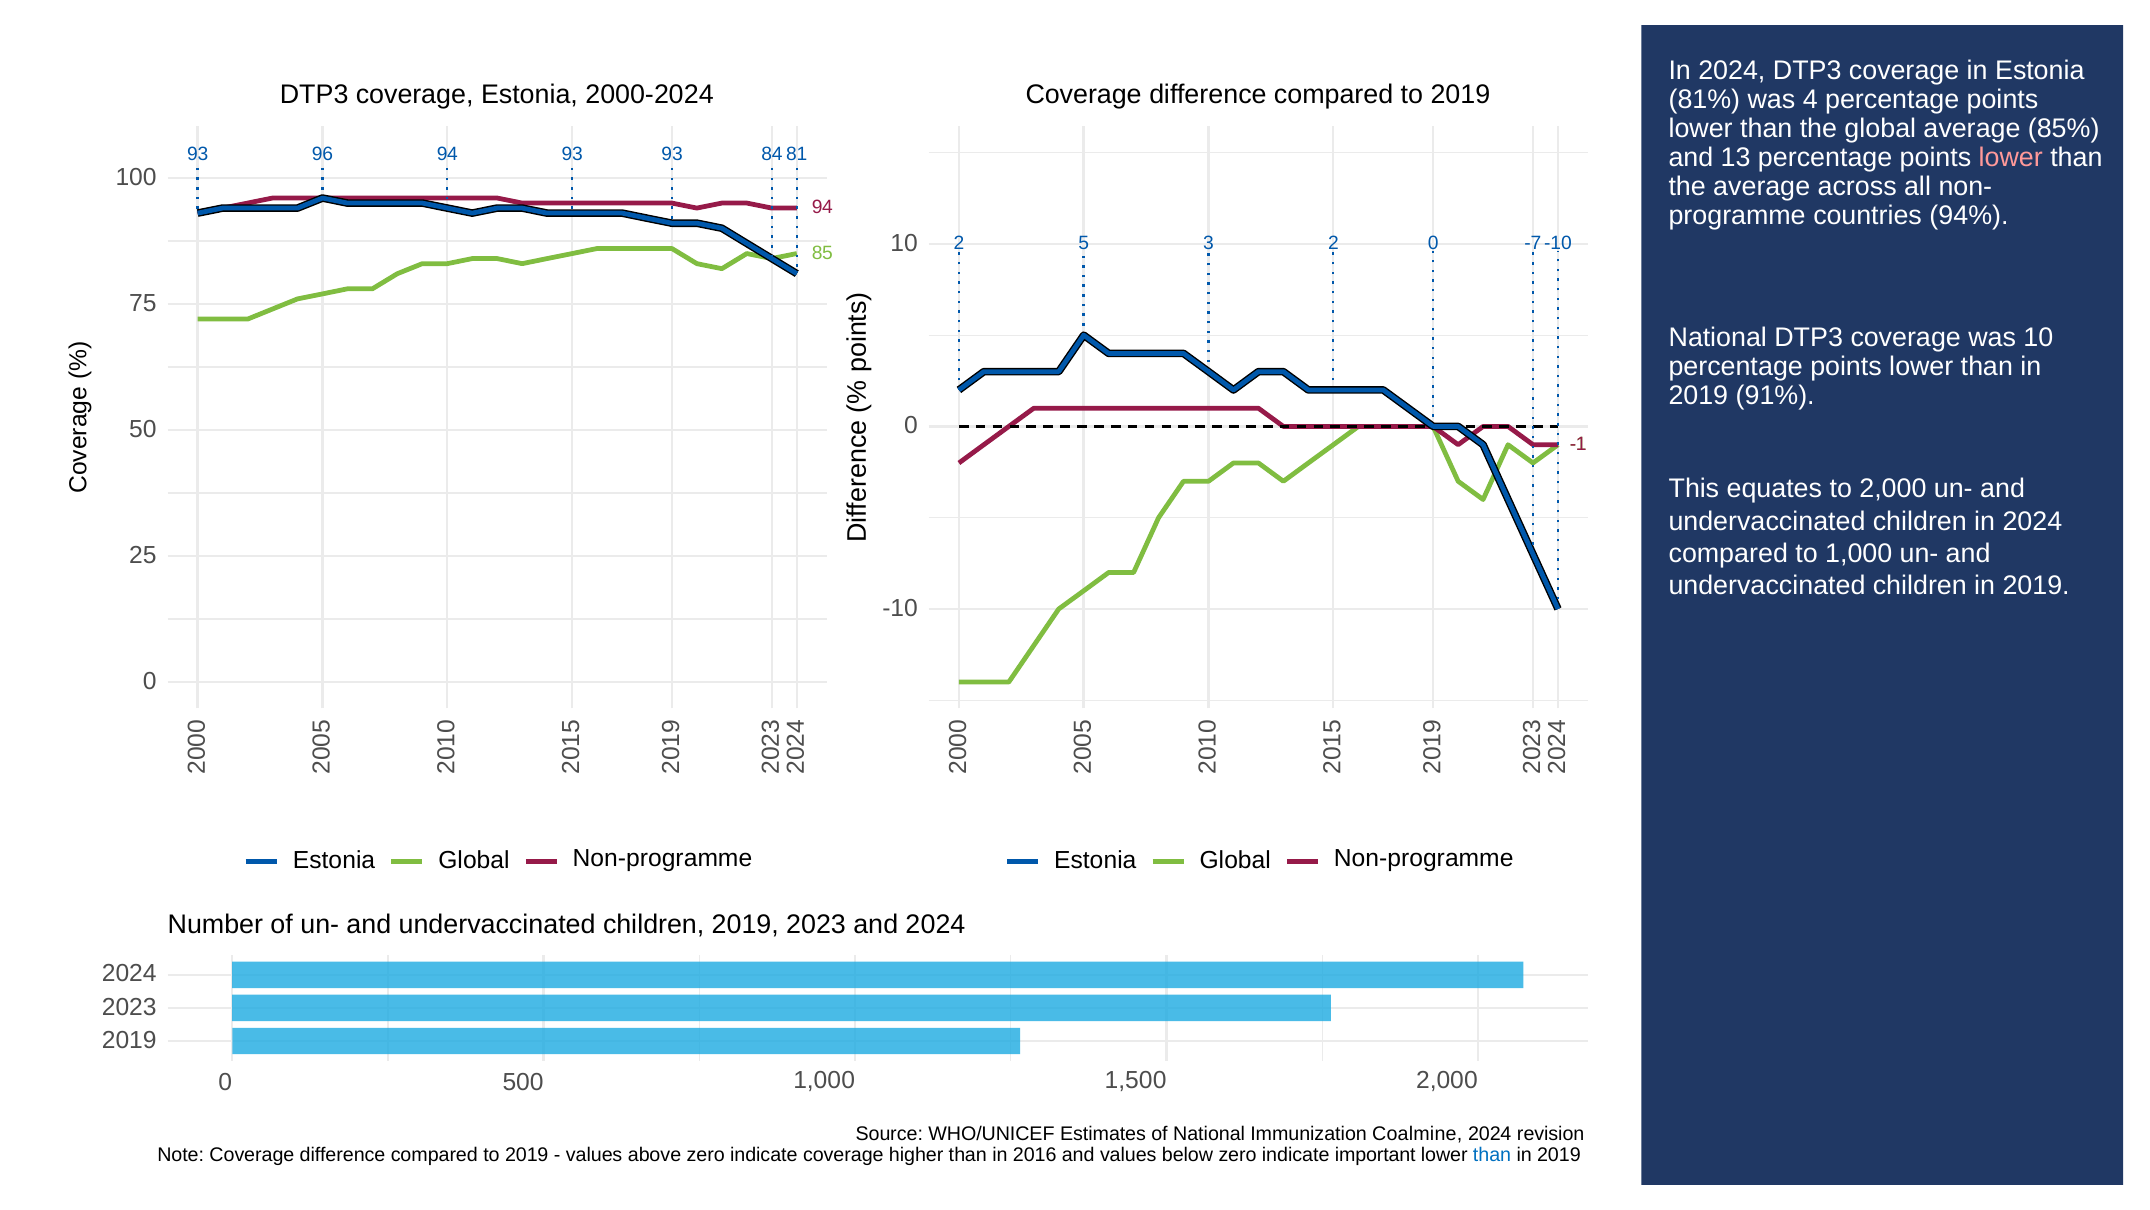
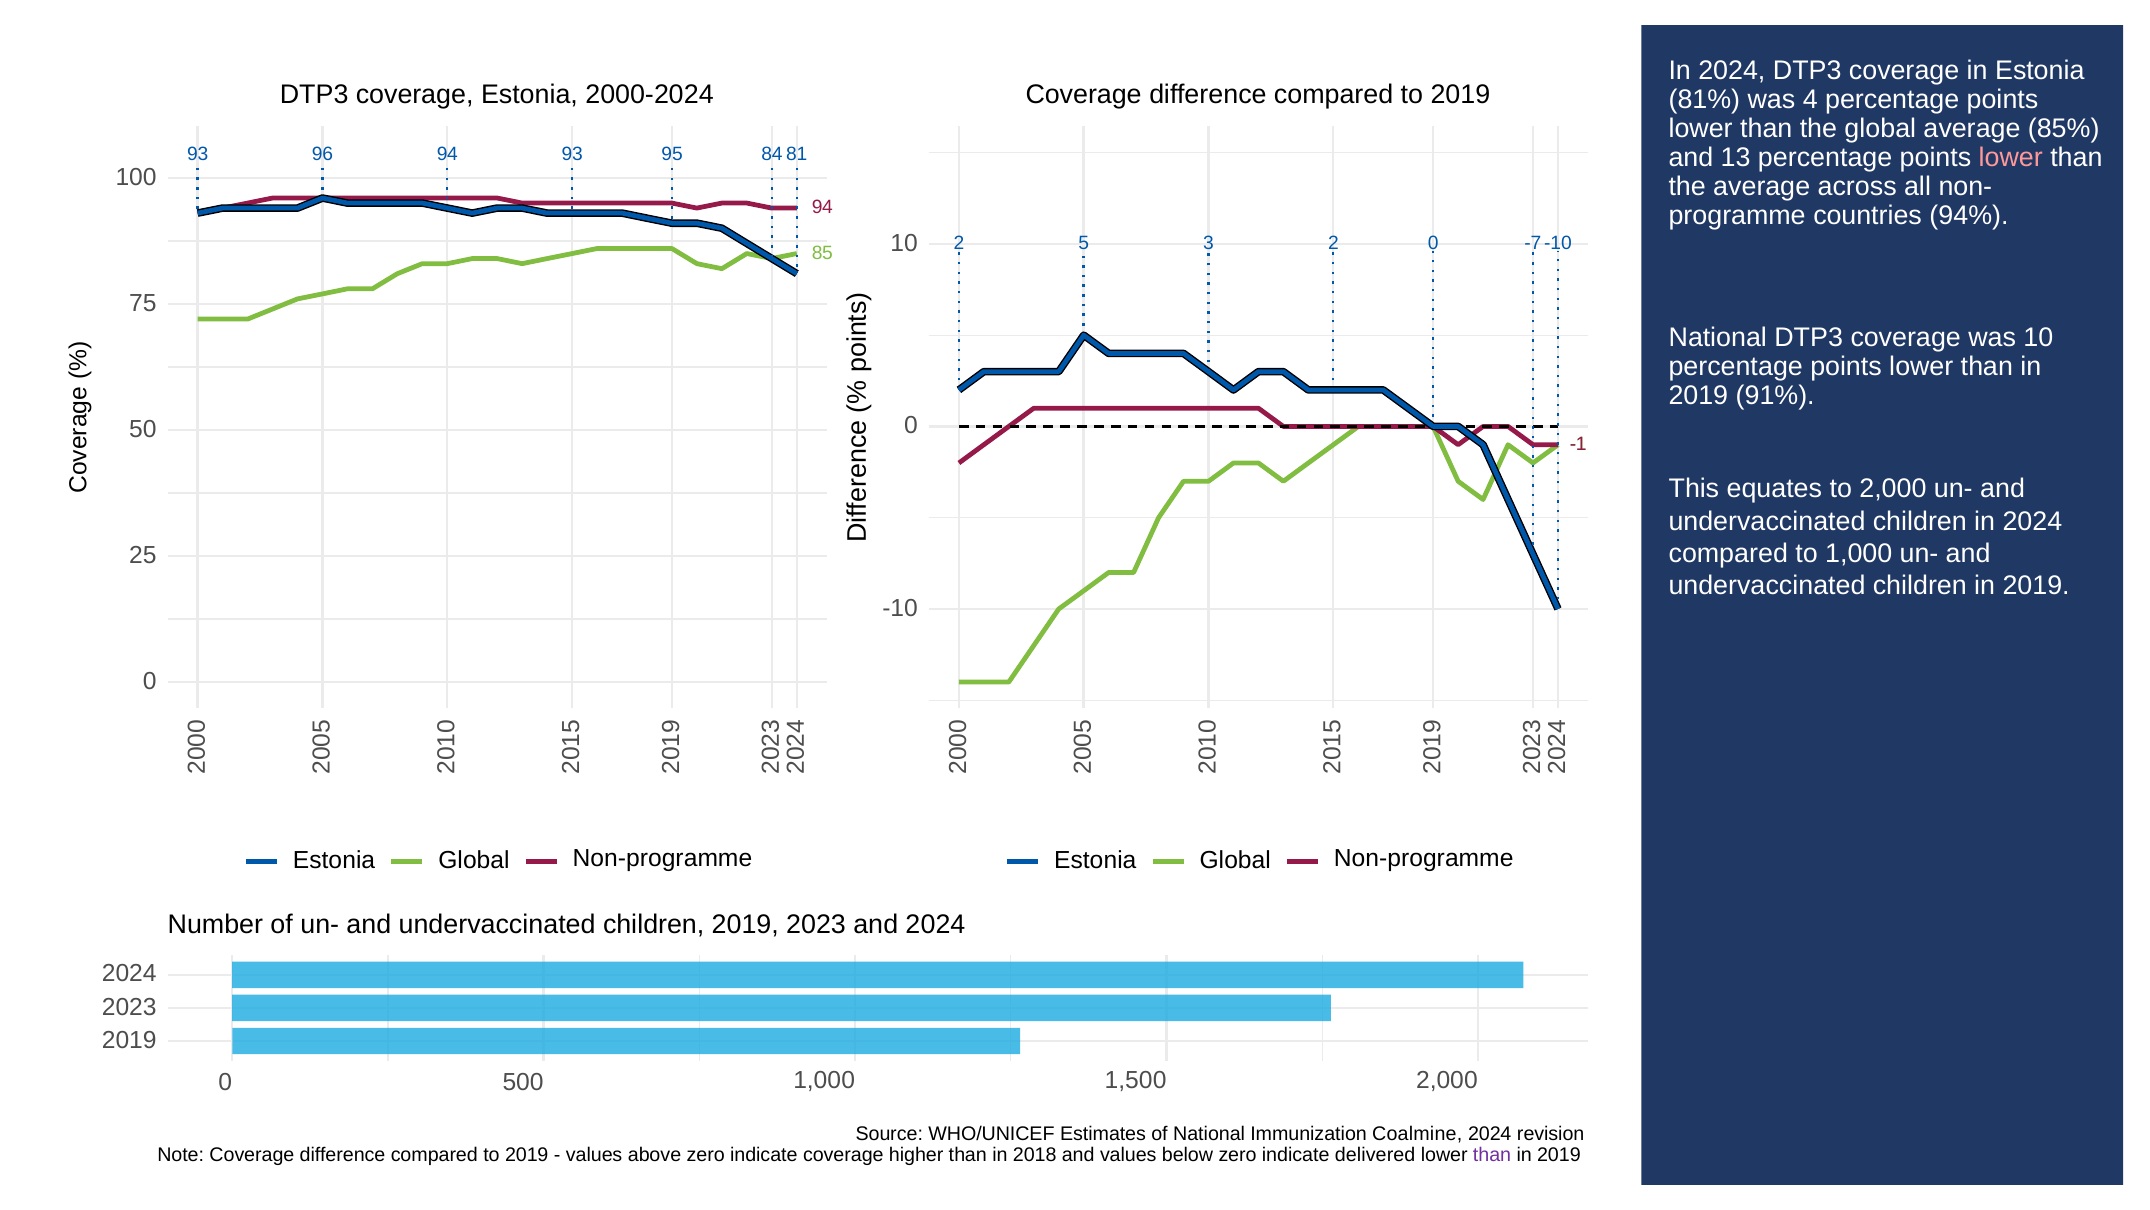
93 93: 93 -> 95
2016: 2016 -> 2018
important: important -> delivered
than at (1492, 1155) colour: blue -> purple
